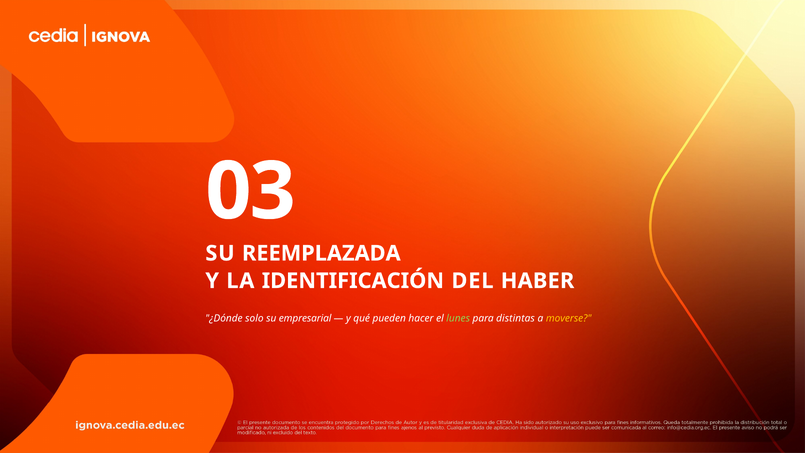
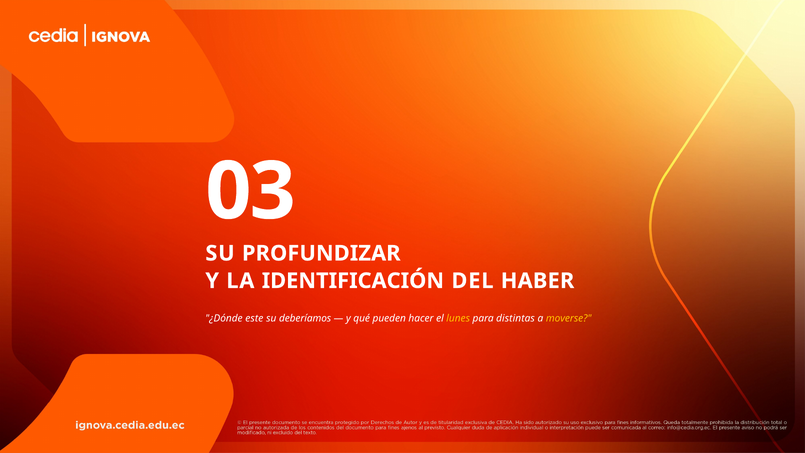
REEMPLAZADA: REEMPLAZADA -> PROFUNDIZAR
solo: solo -> este
empresarial: empresarial -> deberíamos
lunes colour: light green -> yellow
